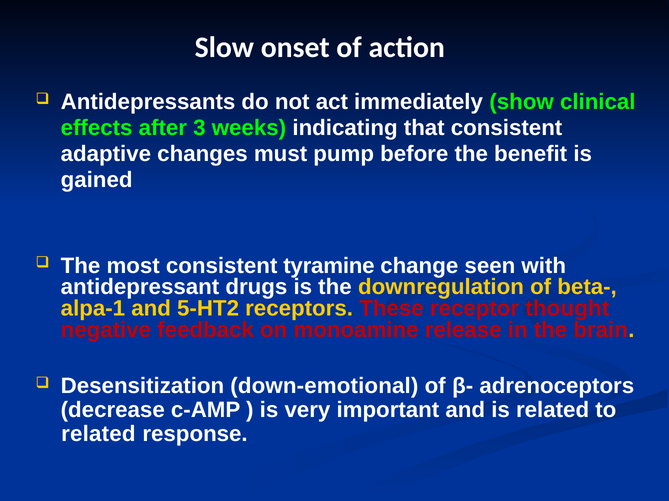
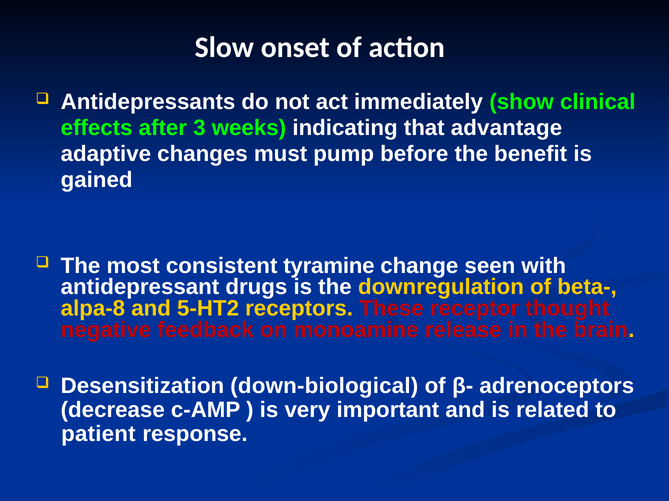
that consistent: consistent -> advantage
alpa-1: alpa-1 -> alpa-8
down-emotional: down-emotional -> down-biological
related at (98, 435): related -> patient
